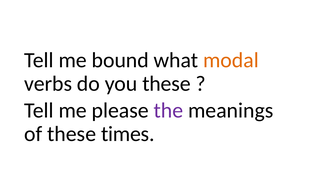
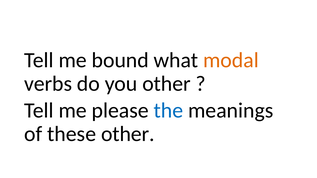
you these: these -> other
the colour: purple -> blue
these times: times -> other
